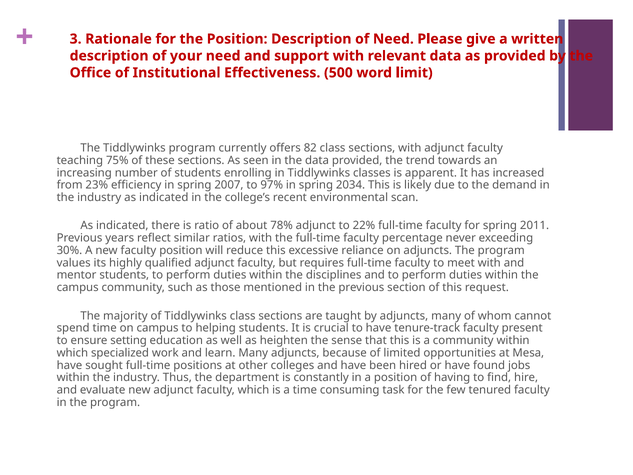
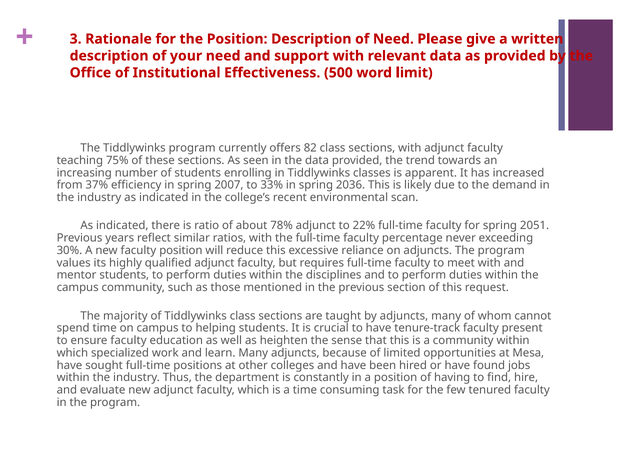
23%: 23% -> 37%
97%: 97% -> 33%
2034: 2034 -> 2036
2011: 2011 -> 2051
ensure setting: setting -> faculty
